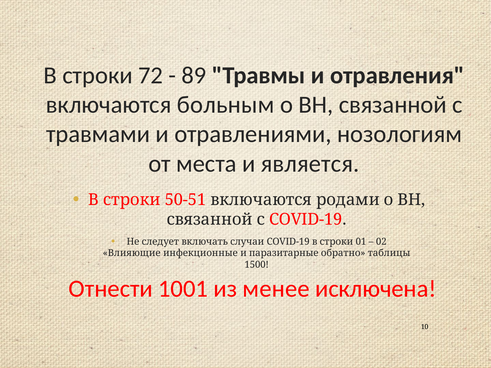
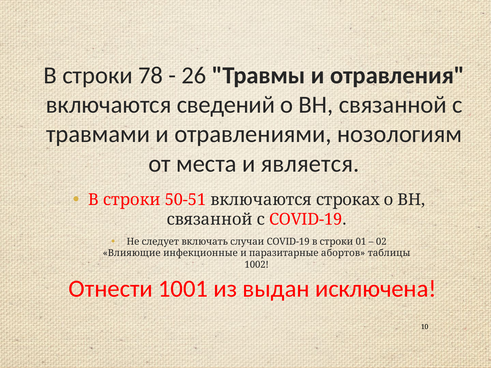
72: 72 -> 78
89: 89 -> 26
больным: больным -> сведений
родами: родами -> строках
обратно: обратно -> абортов
1500: 1500 -> 1002
менее: менее -> выдан
